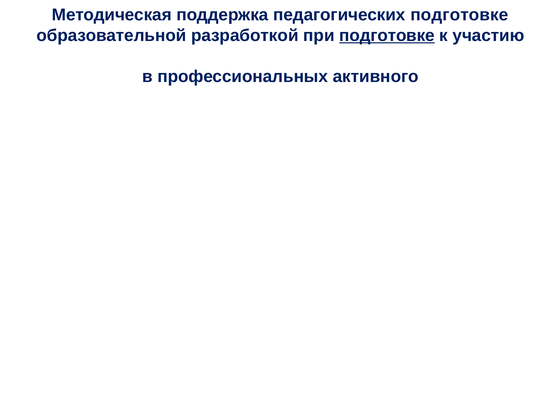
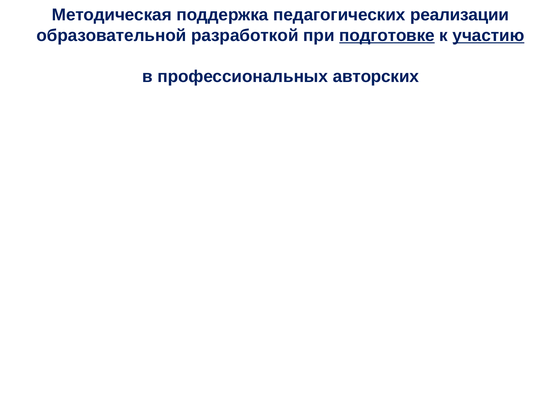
педагогических подготовке: подготовке -> реализации
участию underline: none -> present
активного: активного -> авторских
